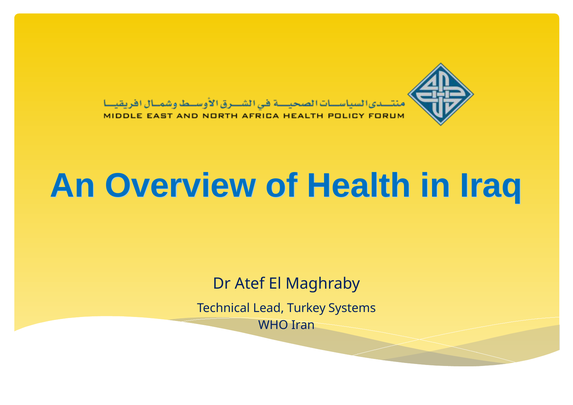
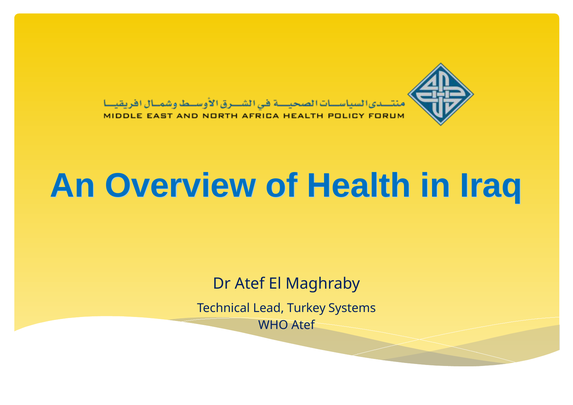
WHO Iran: Iran -> Atef
